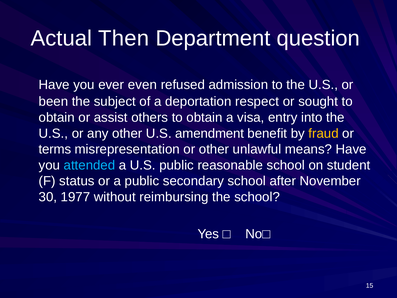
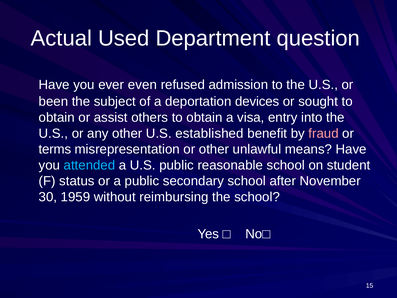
Then: Then -> Used
respect: respect -> devices
amendment: amendment -> established
fraud colour: yellow -> pink
1977: 1977 -> 1959
